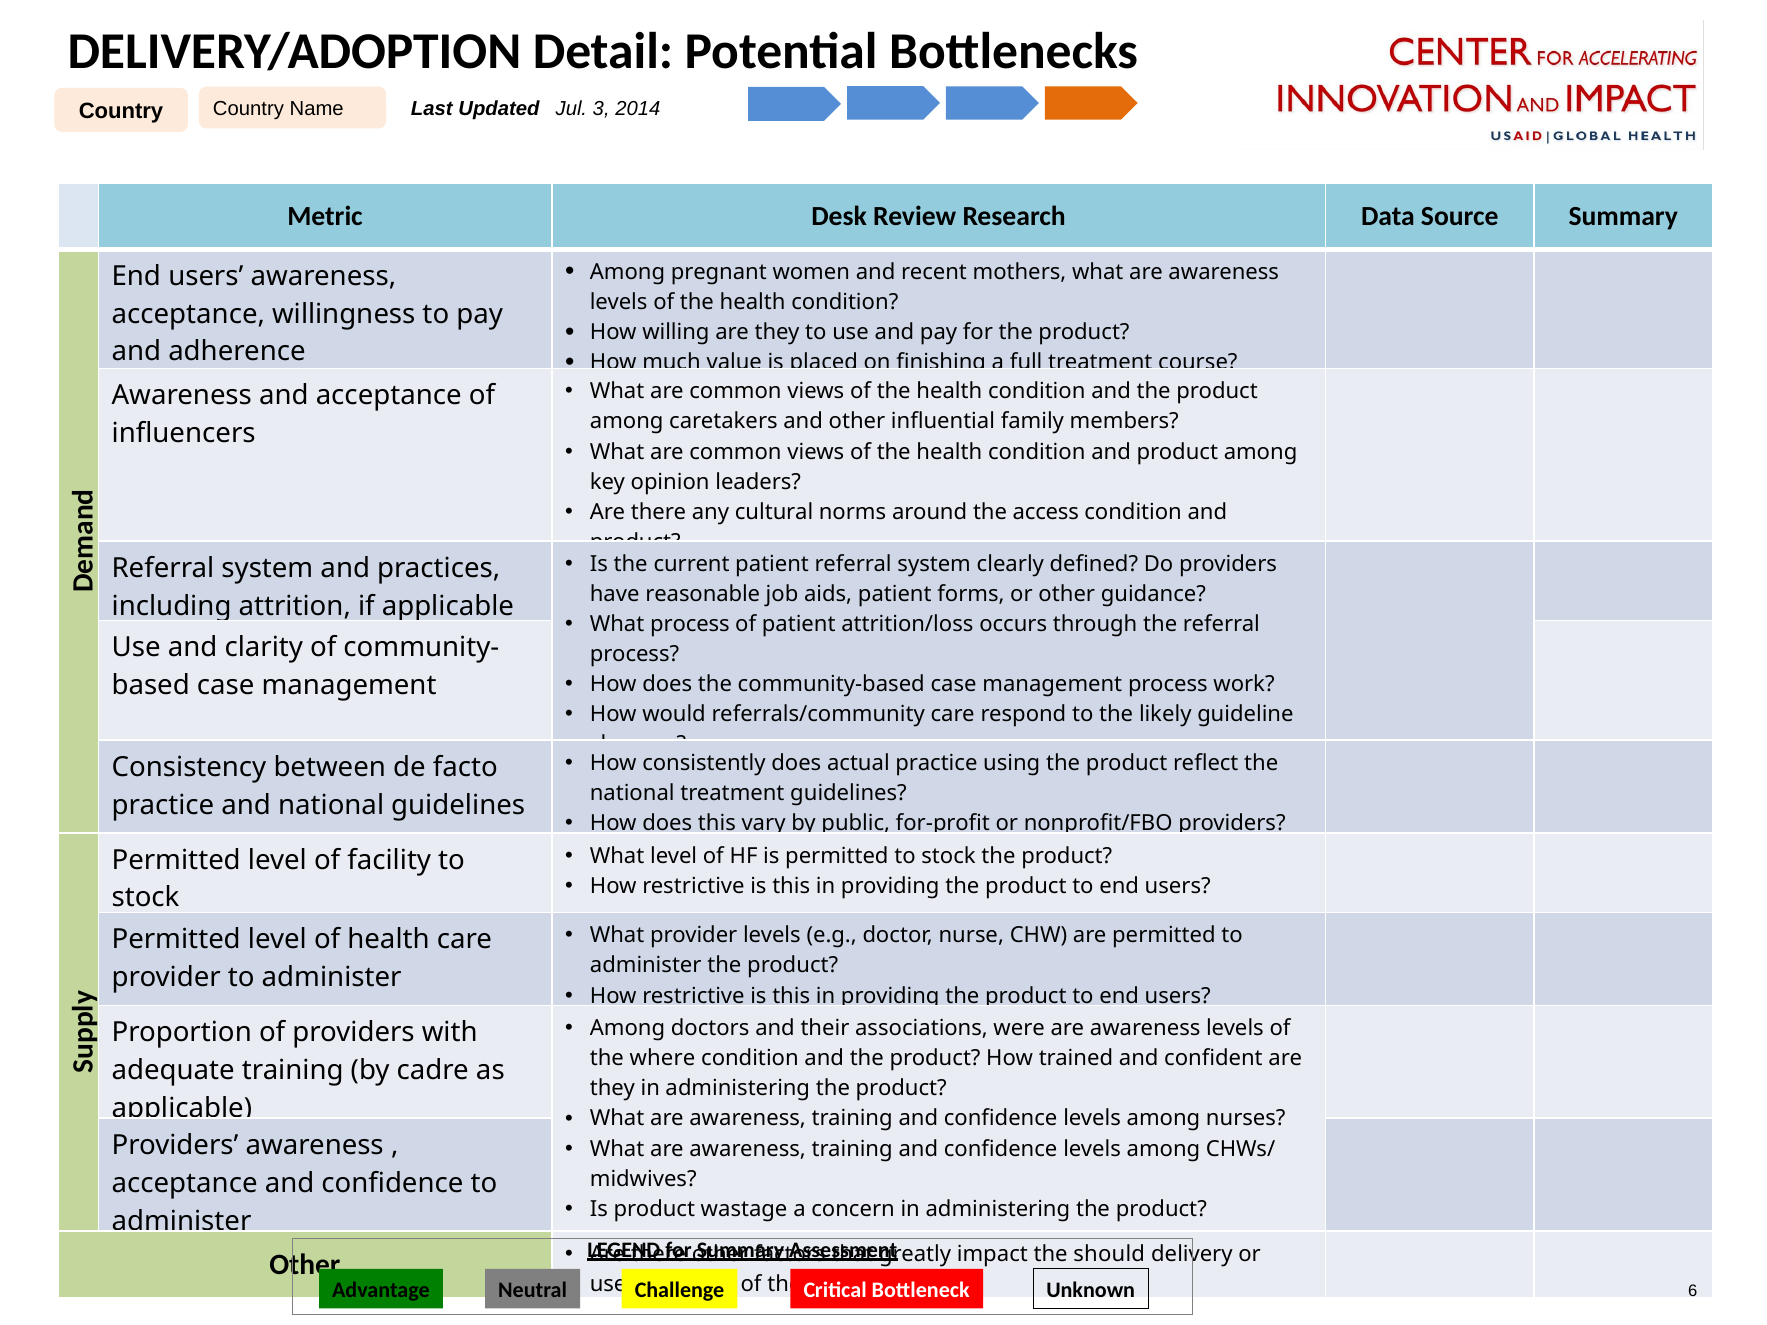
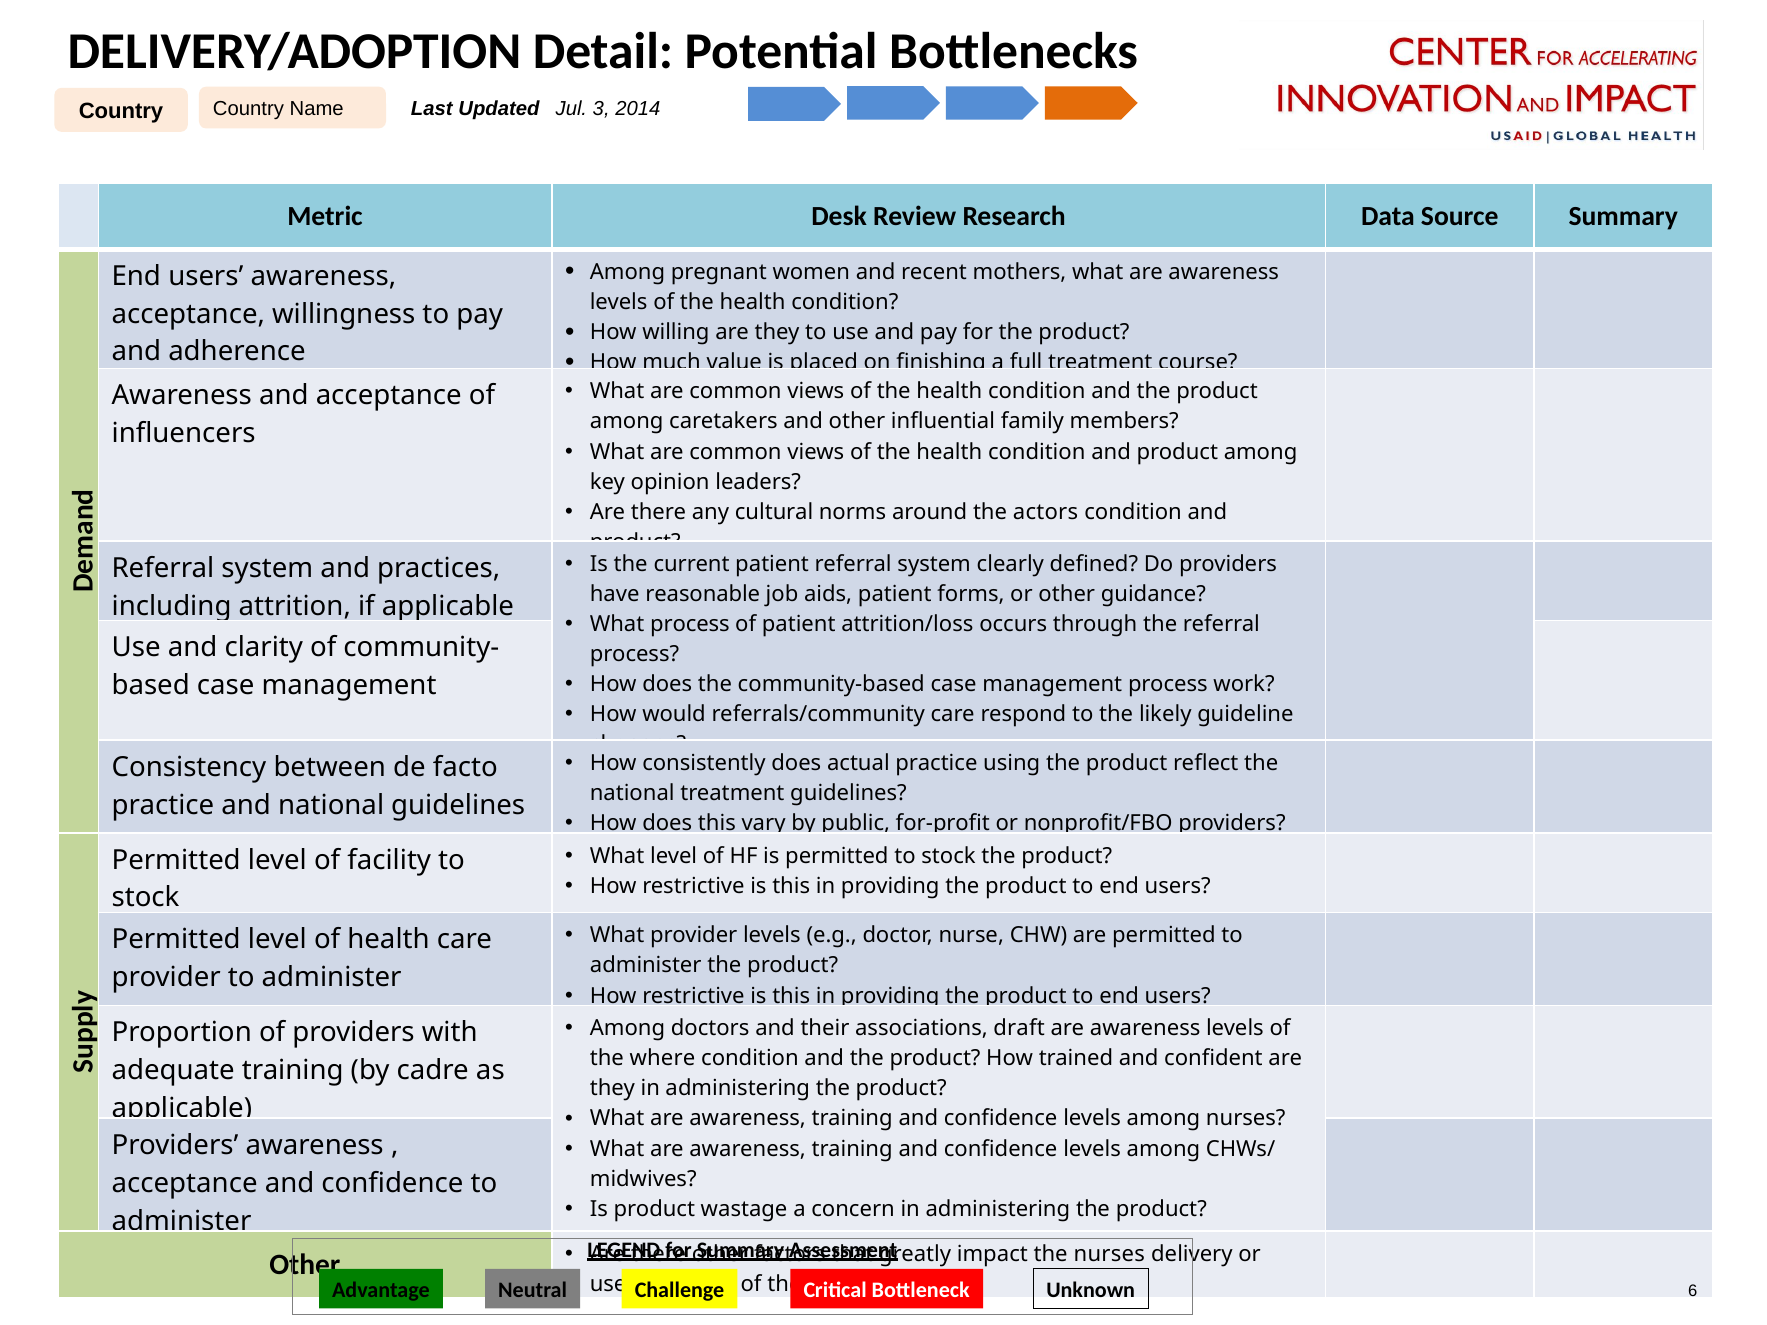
access: access -> actors
were: were -> draft
the should: should -> nurses
